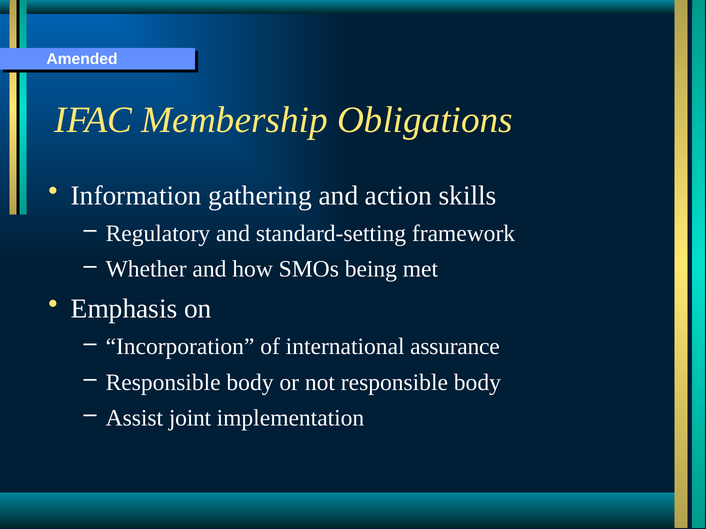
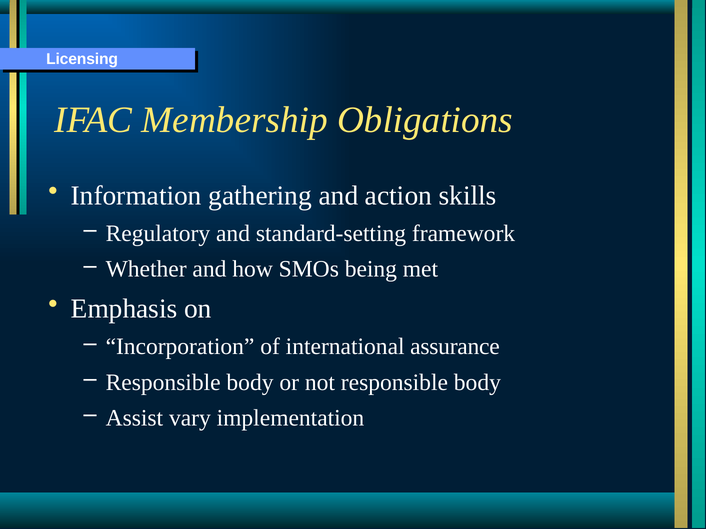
Amended: Amended -> Licensing
joint: joint -> vary
